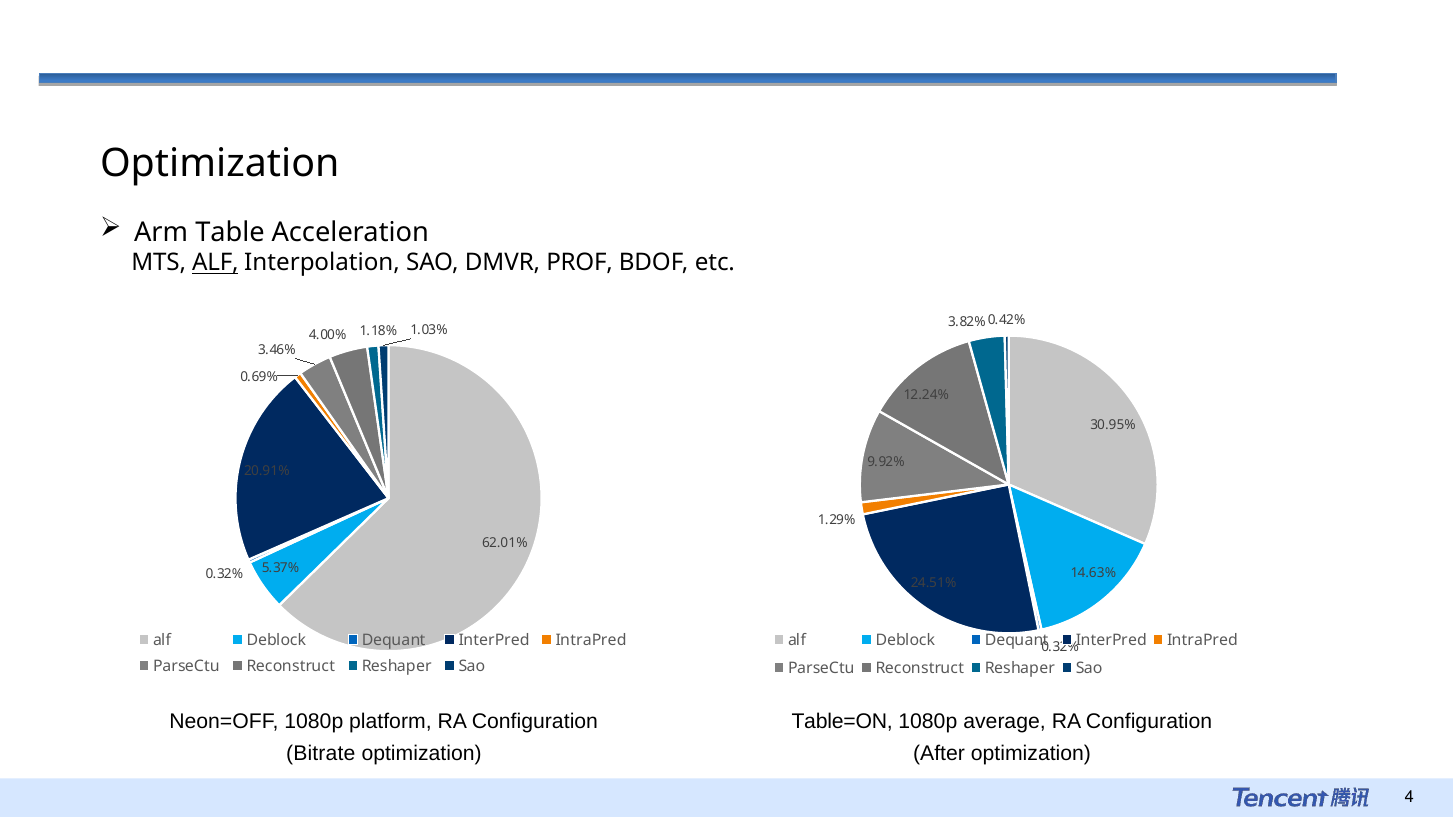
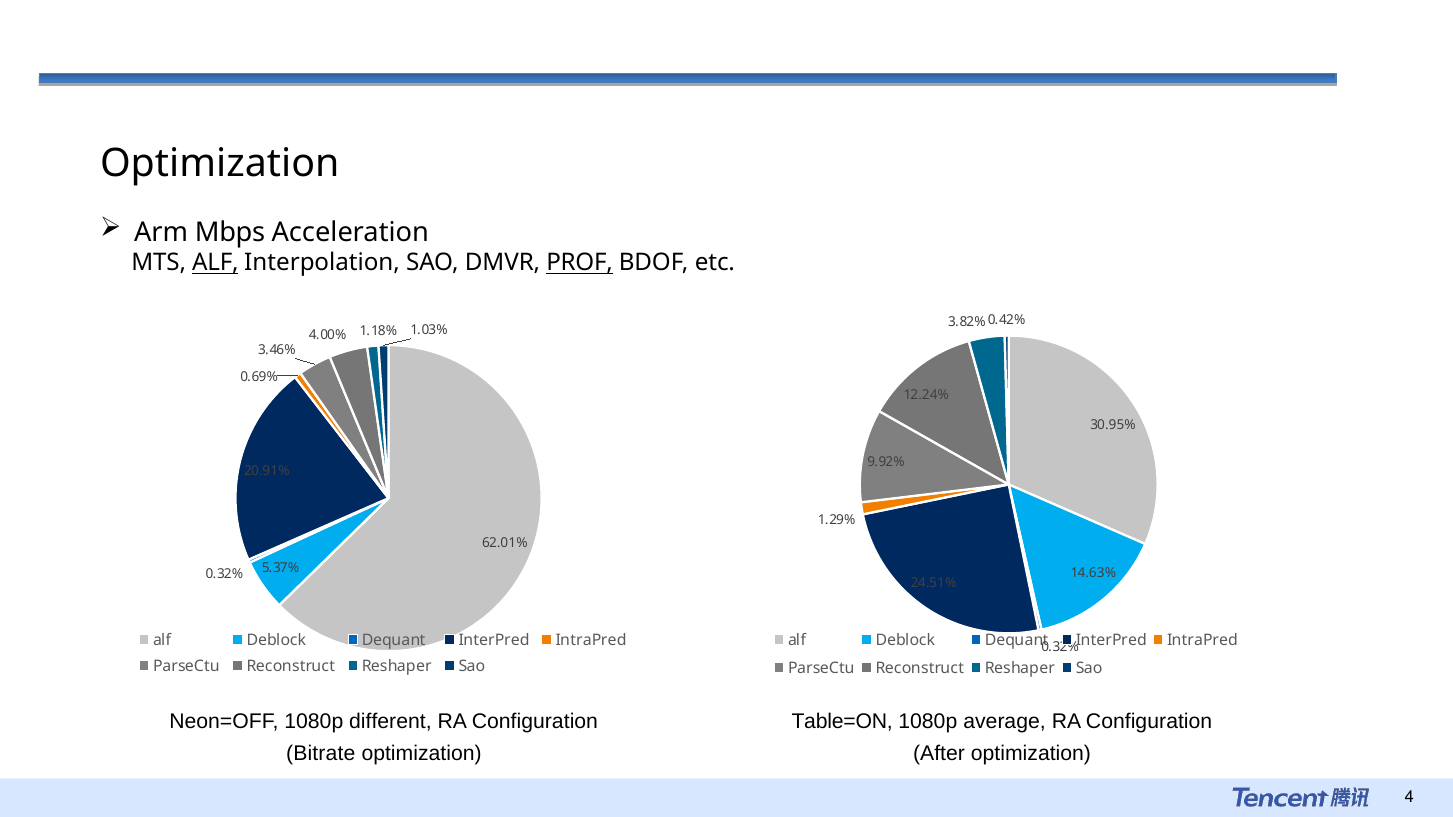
Table: Table -> Mbps
PROF underline: none -> present
platform: platform -> different
